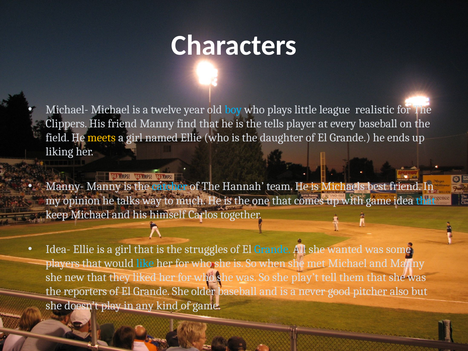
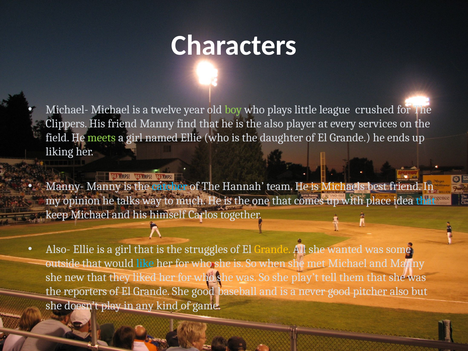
boy colour: light blue -> light green
realistic: realistic -> crushed
the tells: tells -> also
every baseball: baseball -> services
meets colour: yellow -> light green
with game: game -> place
Idea-: Idea- -> Also-
Grande at (272, 249) colour: light blue -> yellow
players: players -> outside
She older: older -> good
